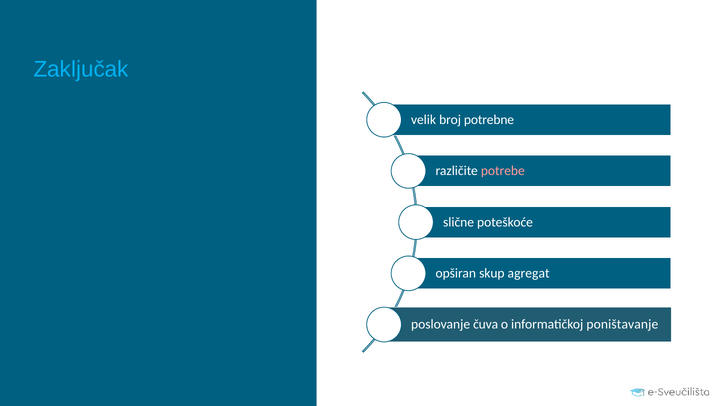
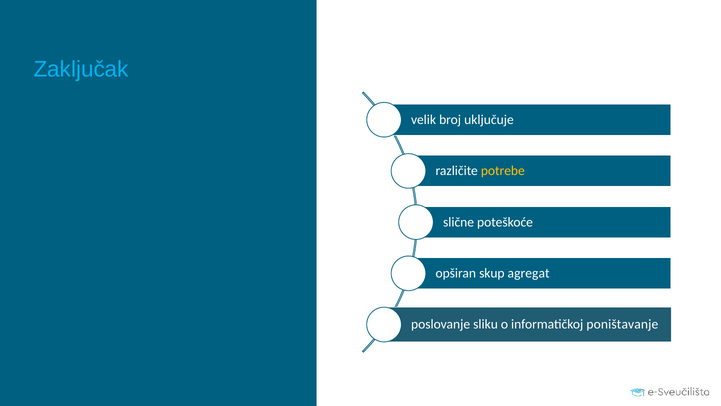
potrebne: potrebne -> uključuje
potrebe colour: pink -> yellow
čuva: čuva -> sliku
